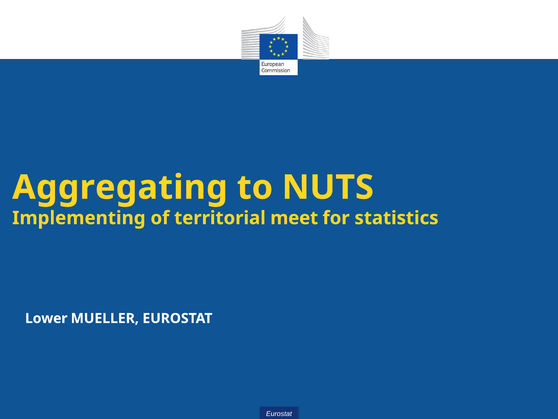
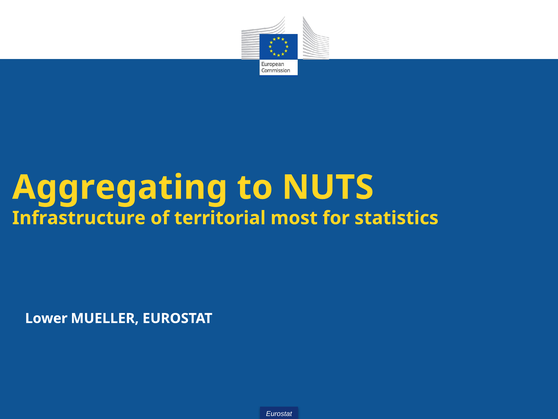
Implementing: Implementing -> Infrastructure
meet: meet -> most
